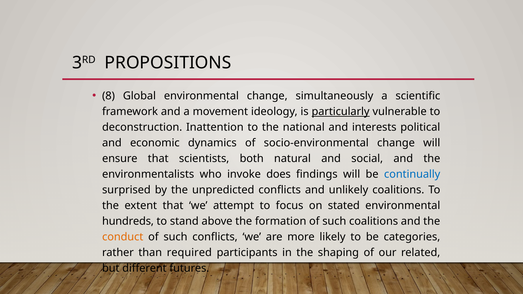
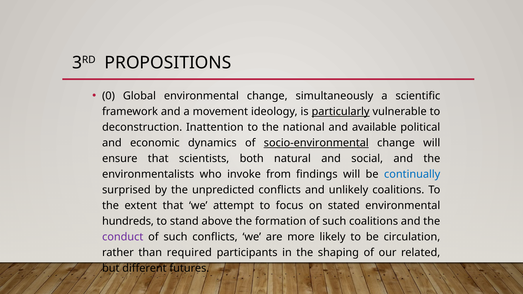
8: 8 -> 0
interests: interests -> available
socio-environmental underline: none -> present
does: does -> from
conduct colour: orange -> purple
categories: categories -> circulation
